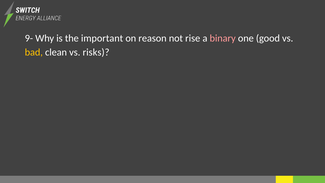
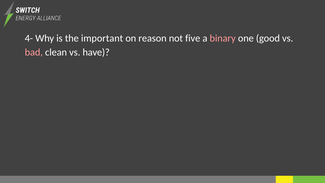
9-: 9- -> 4-
rise: rise -> five
bad colour: yellow -> pink
risks: risks -> have
